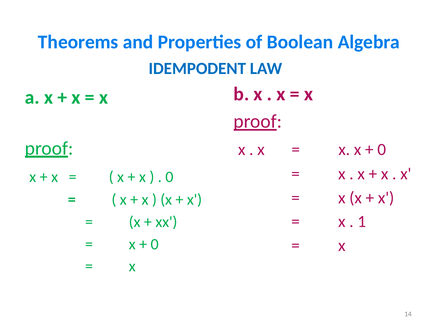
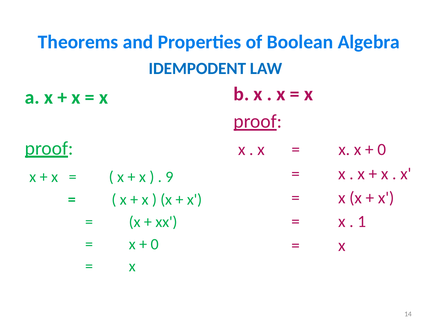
0 at (169, 177): 0 -> 9
